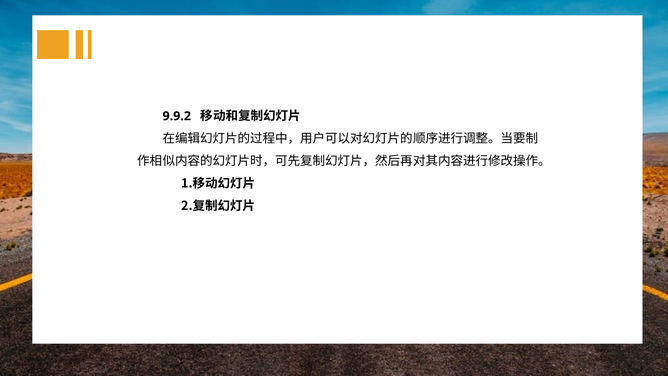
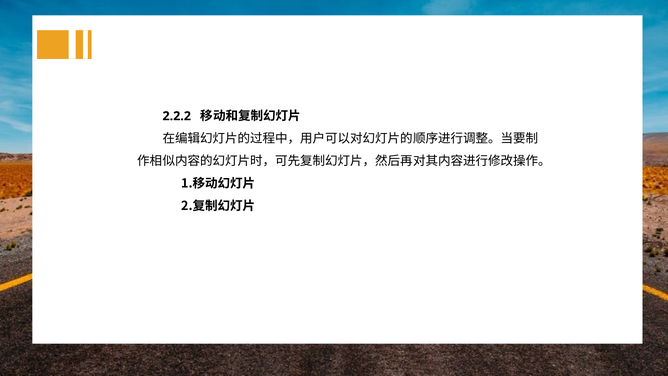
9.9.2: 9.9.2 -> 2.2.2
